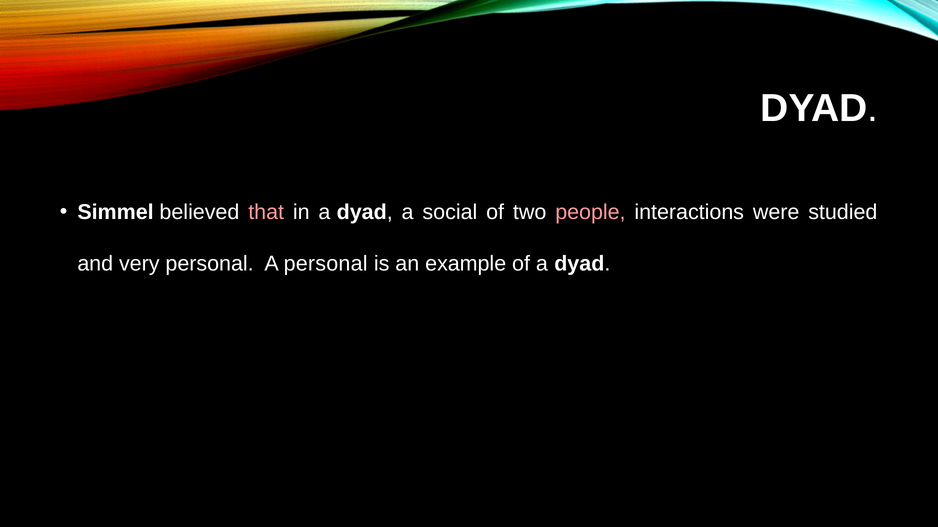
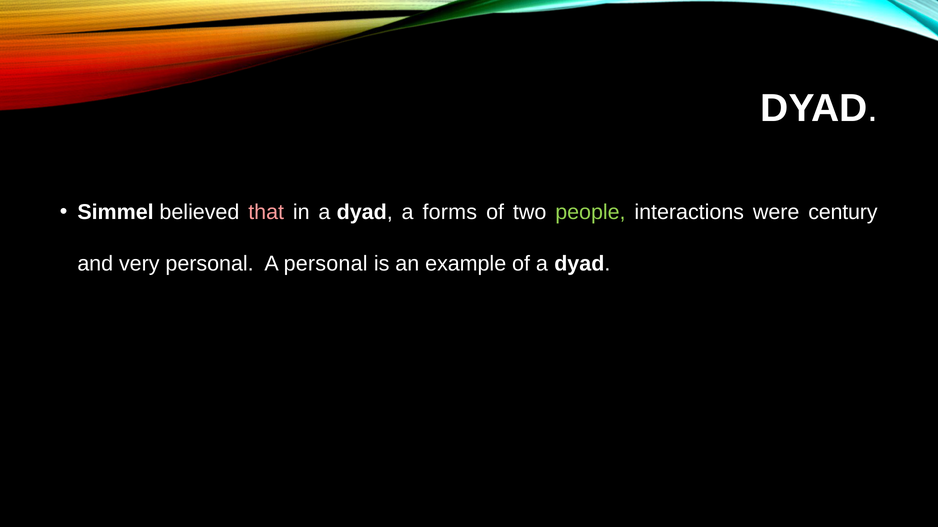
social: social -> forms
people colour: pink -> light green
studied: studied -> century
